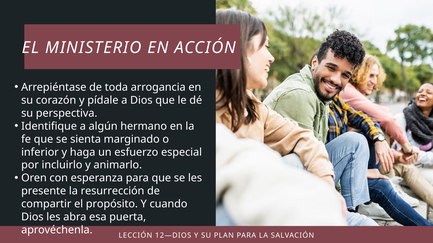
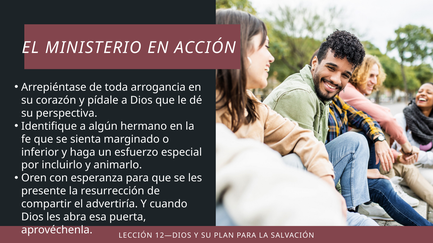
propósito: propósito -> advertiría
